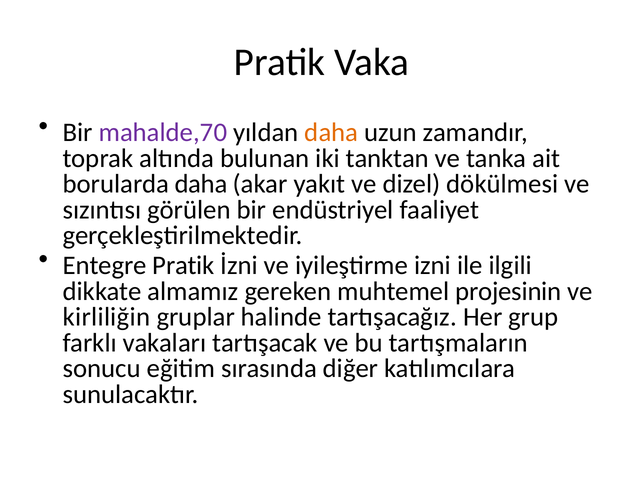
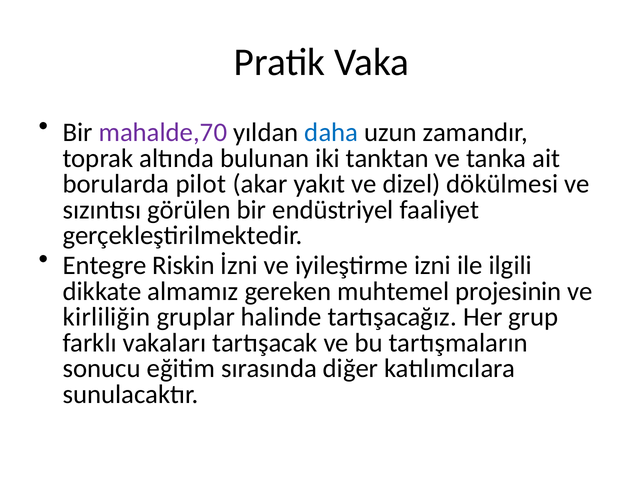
daha at (331, 133) colour: orange -> blue
borularda daha: daha -> pilot
Entegre Pratik: Pratik -> Riskin
